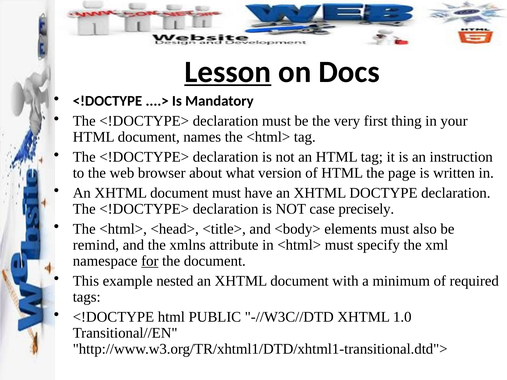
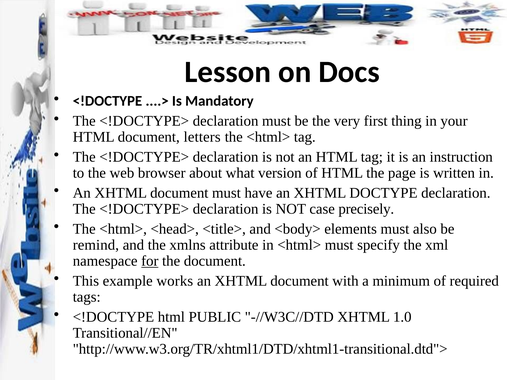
Lesson underline: present -> none
names: names -> letters
nested: nested -> works
